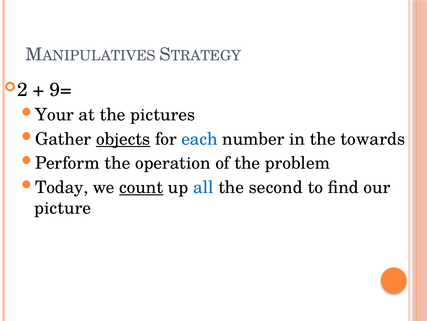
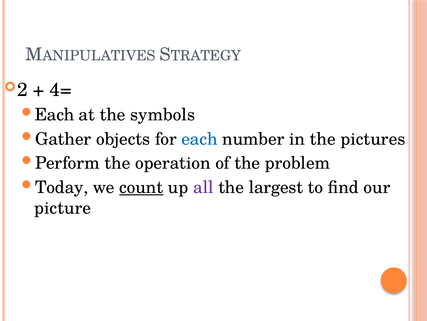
9=: 9= -> 4=
Your at (54, 115): Your -> Each
pictures: pictures -> symbols
objects underline: present -> none
towards: towards -> pictures
all colour: blue -> purple
second: second -> largest
